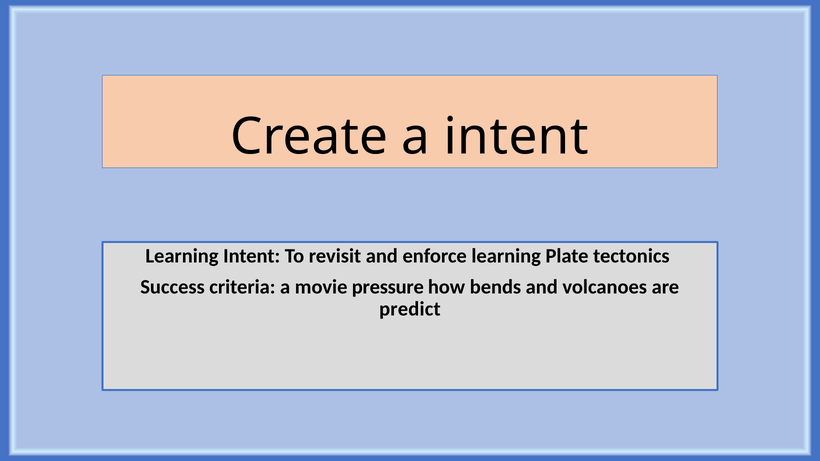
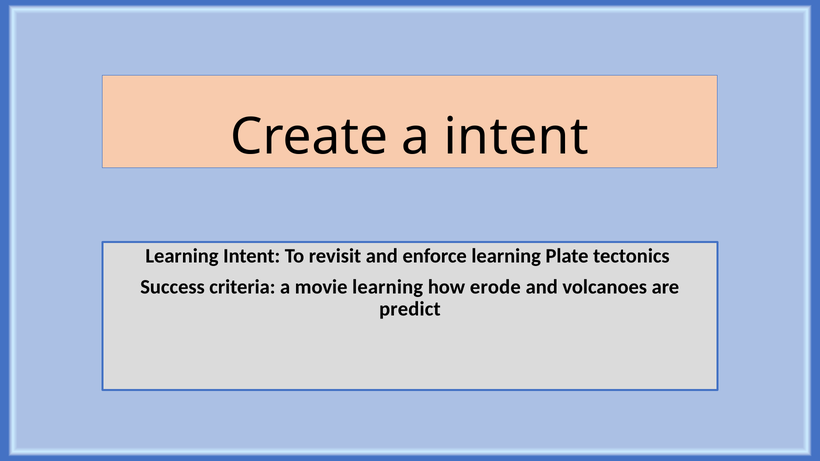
movie pressure: pressure -> learning
bends: bends -> erode
